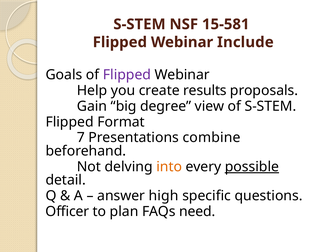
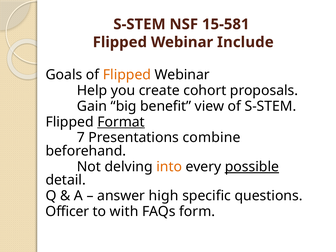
Flipped at (127, 75) colour: purple -> orange
results: results -> cohort
degree: degree -> benefit
Format underline: none -> present
plan: plan -> with
need: need -> form
